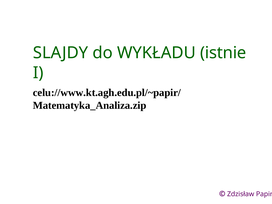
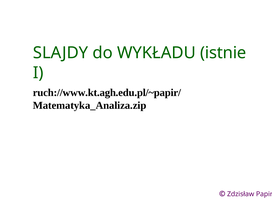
celu://www.kt.agh.edu.pl/~papir/: celu://www.kt.agh.edu.pl/~papir/ -> ruch://www.kt.agh.edu.pl/~papir/
